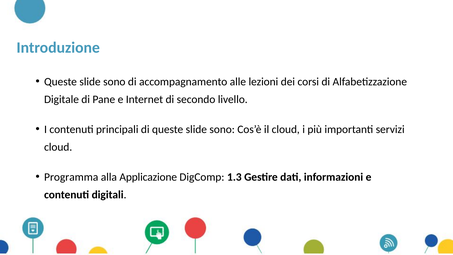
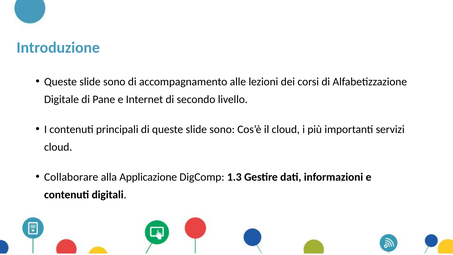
Programma: Programma -> Collaborare
